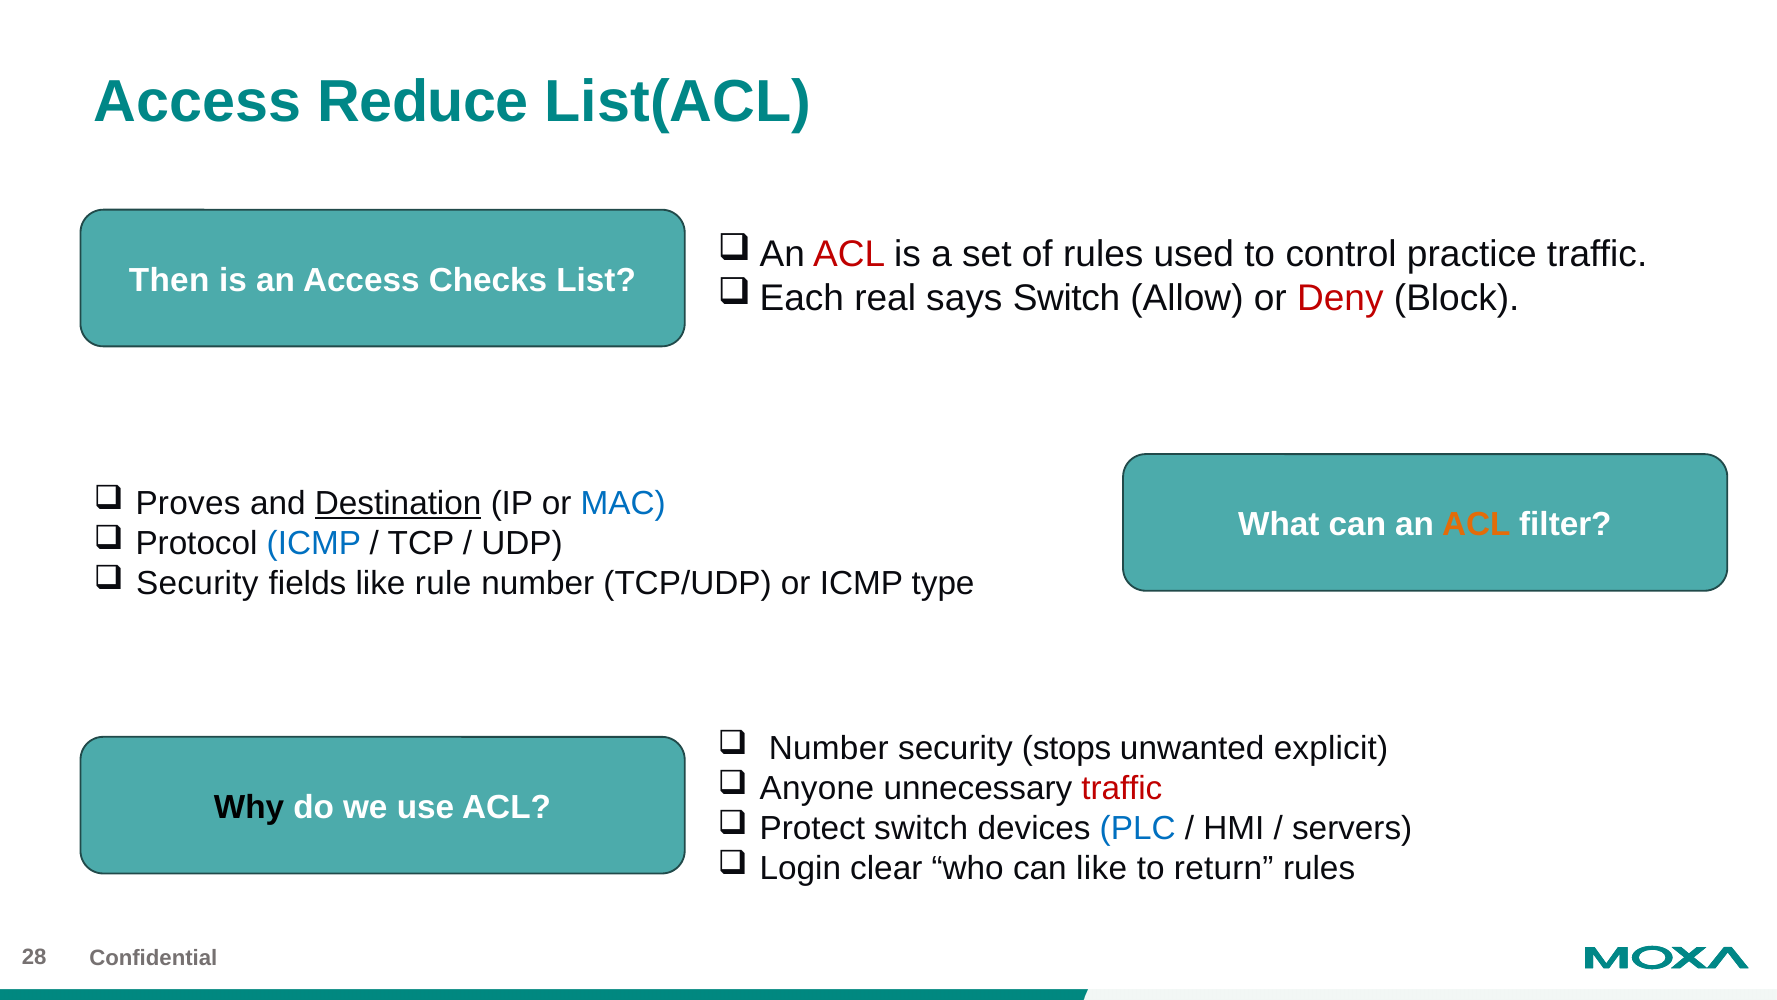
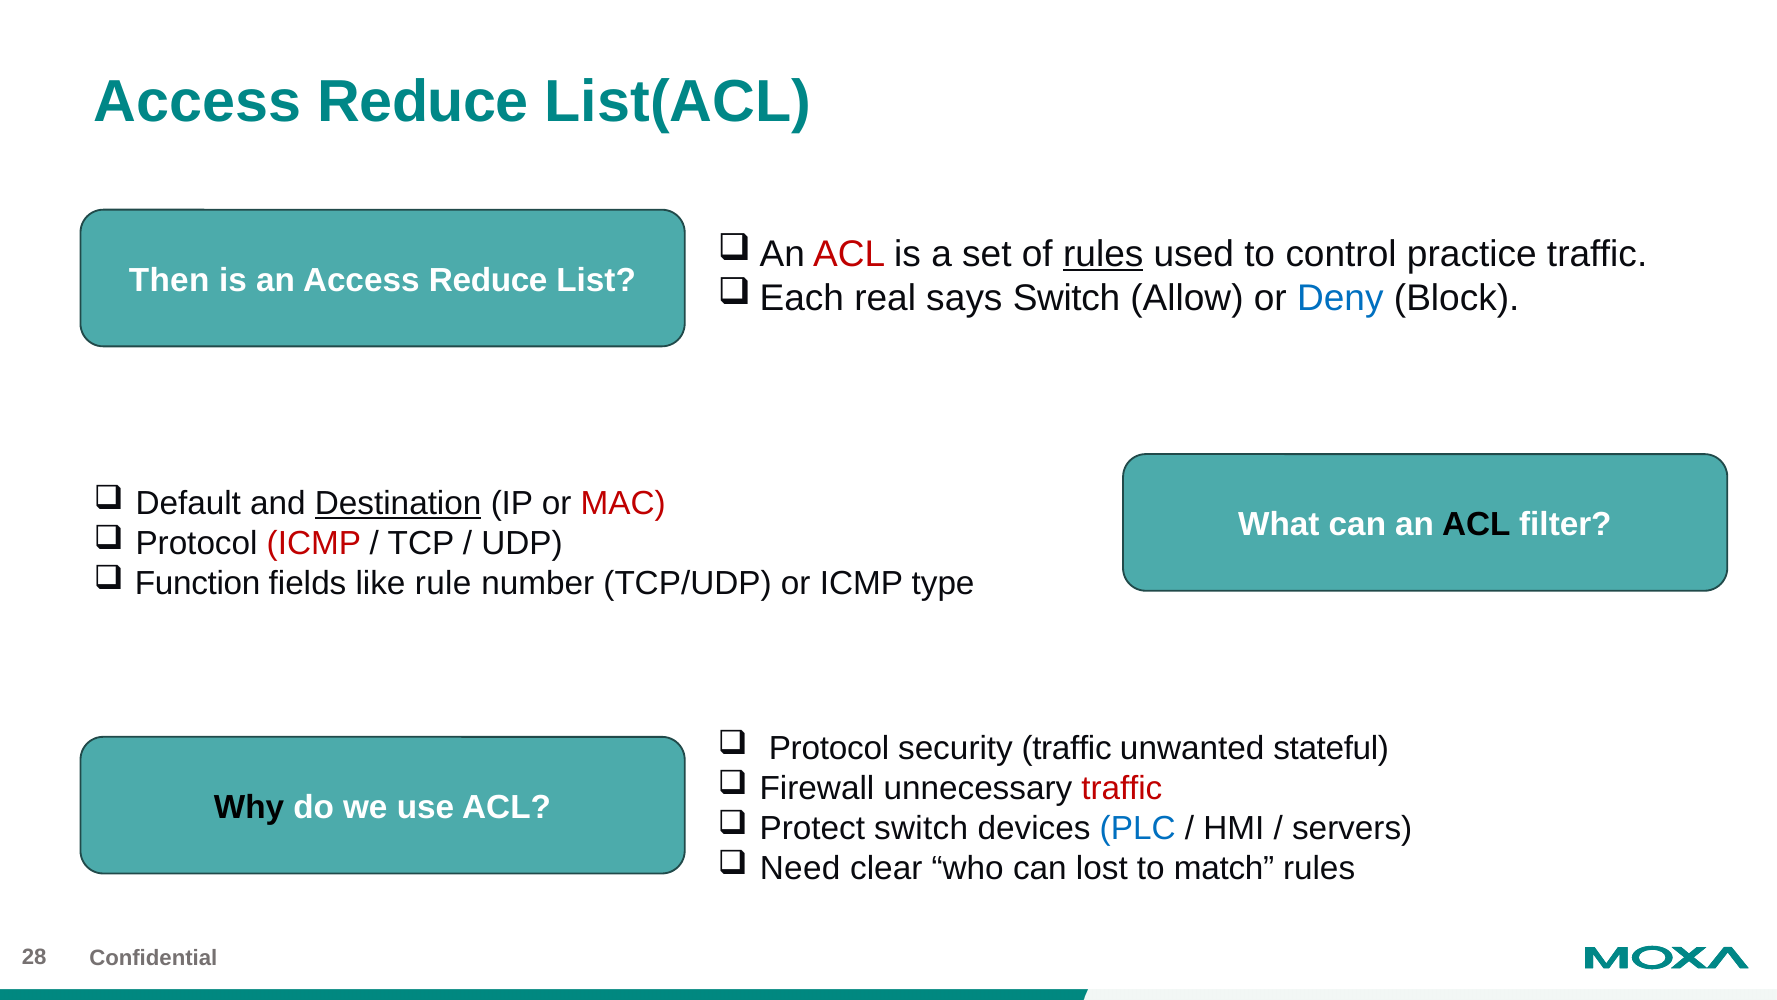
rules at (1103, 254) underline: none -> present
an Access Checks: Checks -> Reduce
Deny colour: red -> blue
Proves: Proves -> Default
MAC colour: blue -> red
ACL at (1476, 525) colour: orange -> black
ICMP at (314, 544) colour: blue -> red
Security at (197, 584): Security -> Function
Number at (829, 748): Number -> Protocol
security stops: stops -> traffic
explicit: explicit -> stateful
Anyone: Anyone -> Firewall
Login: Login -> Need
can like: like -> lost
return: return -> match
